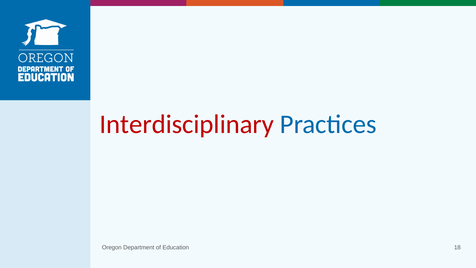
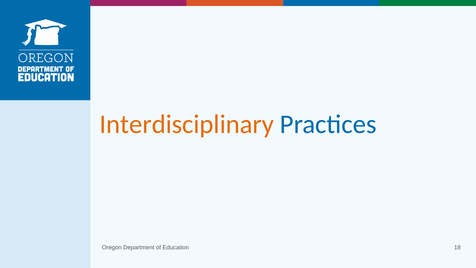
Interdisciplinary colour: red -> orange
